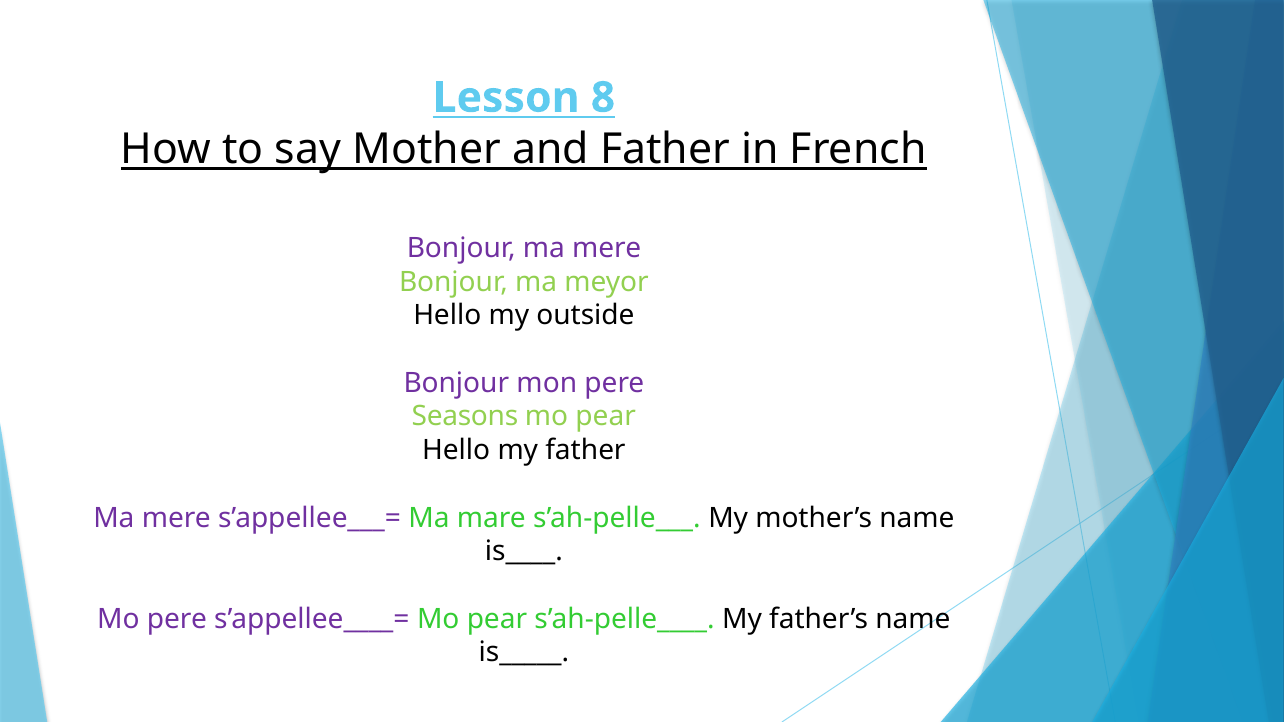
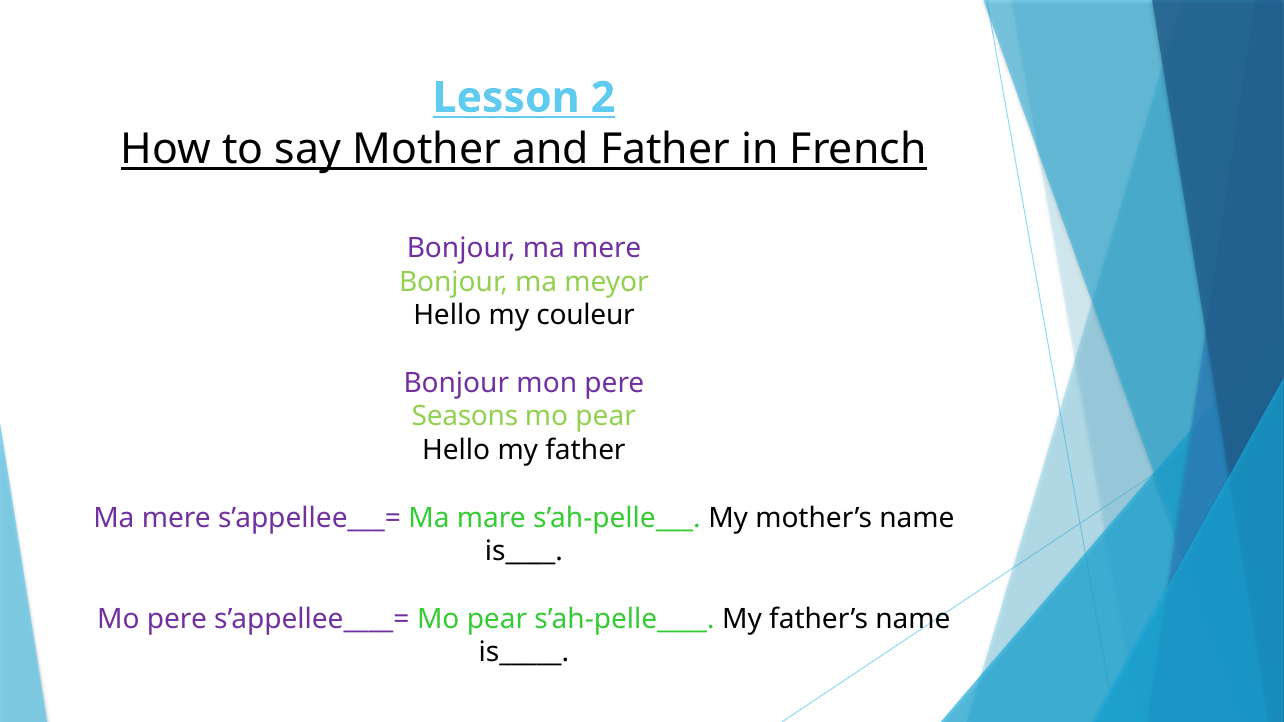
8: 8 -> 2
outside: outside -> couleur
